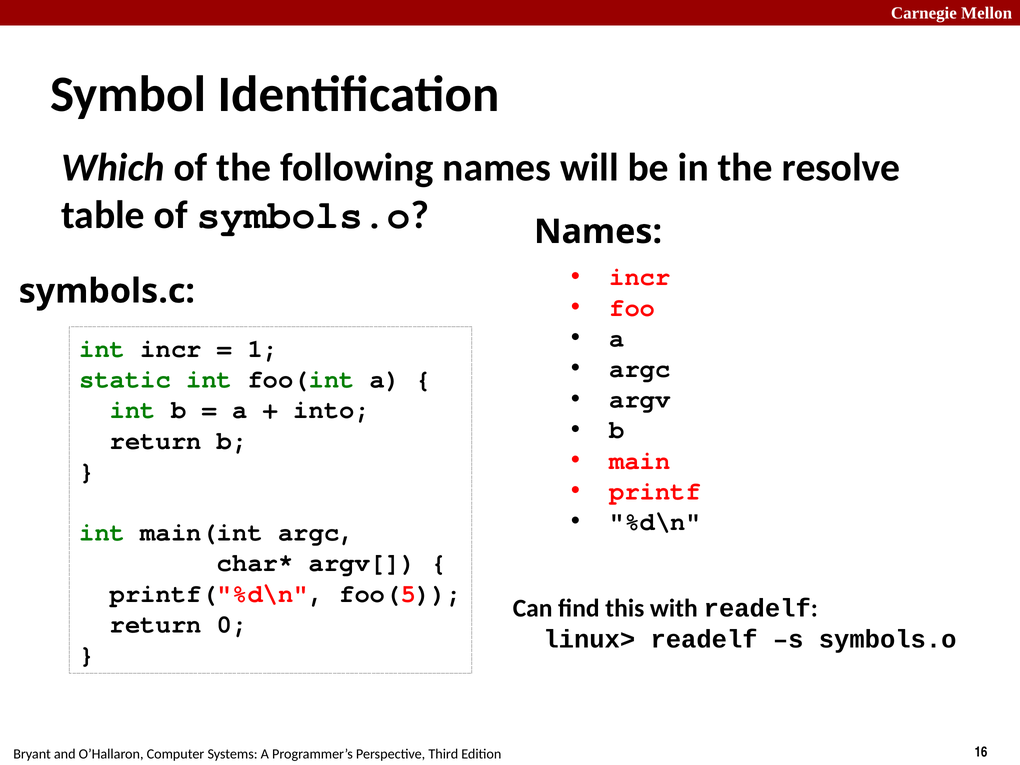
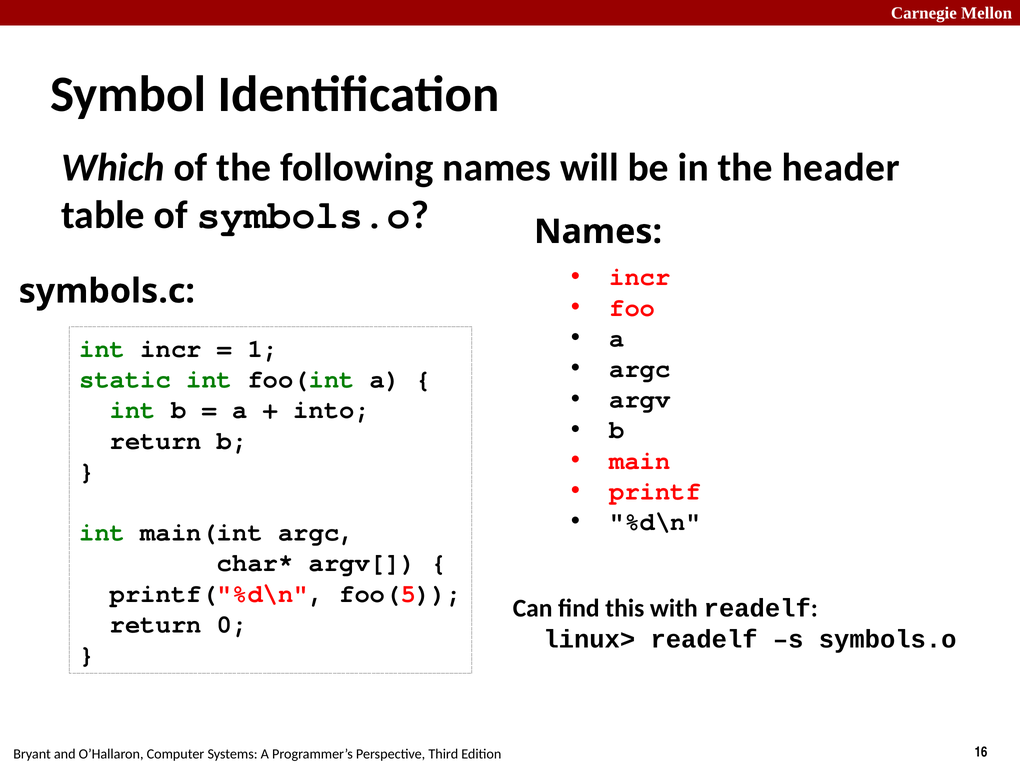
resolve: resolve -> header
